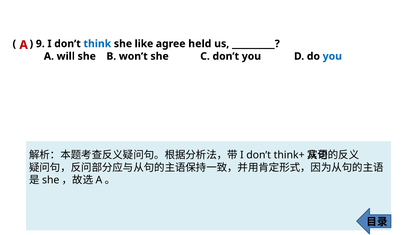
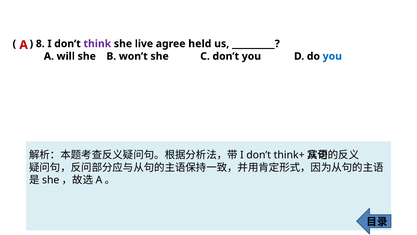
9: 9 -> 8
think colour: blue -> purple
like: like -> live
